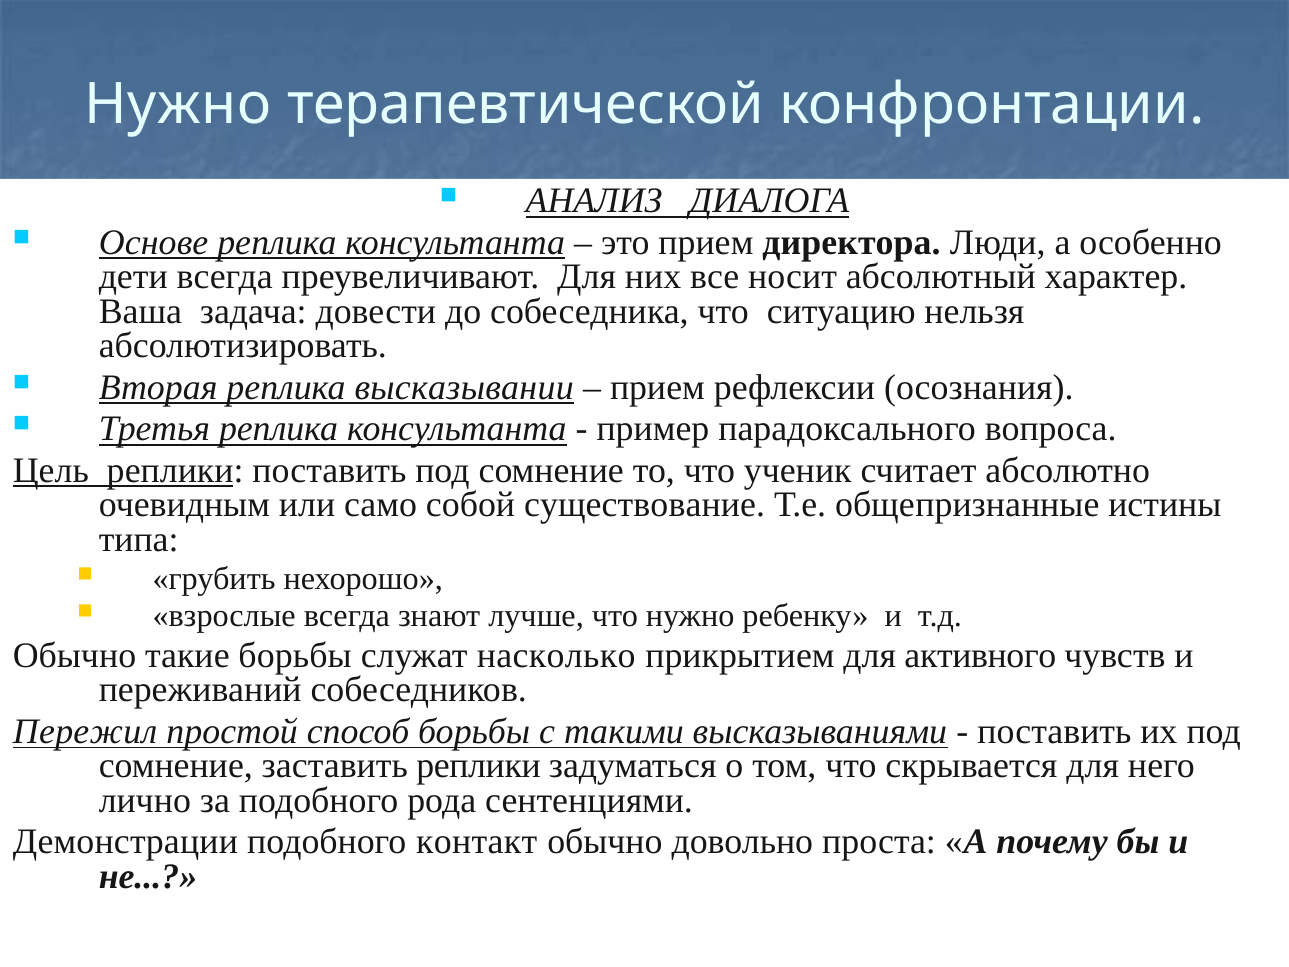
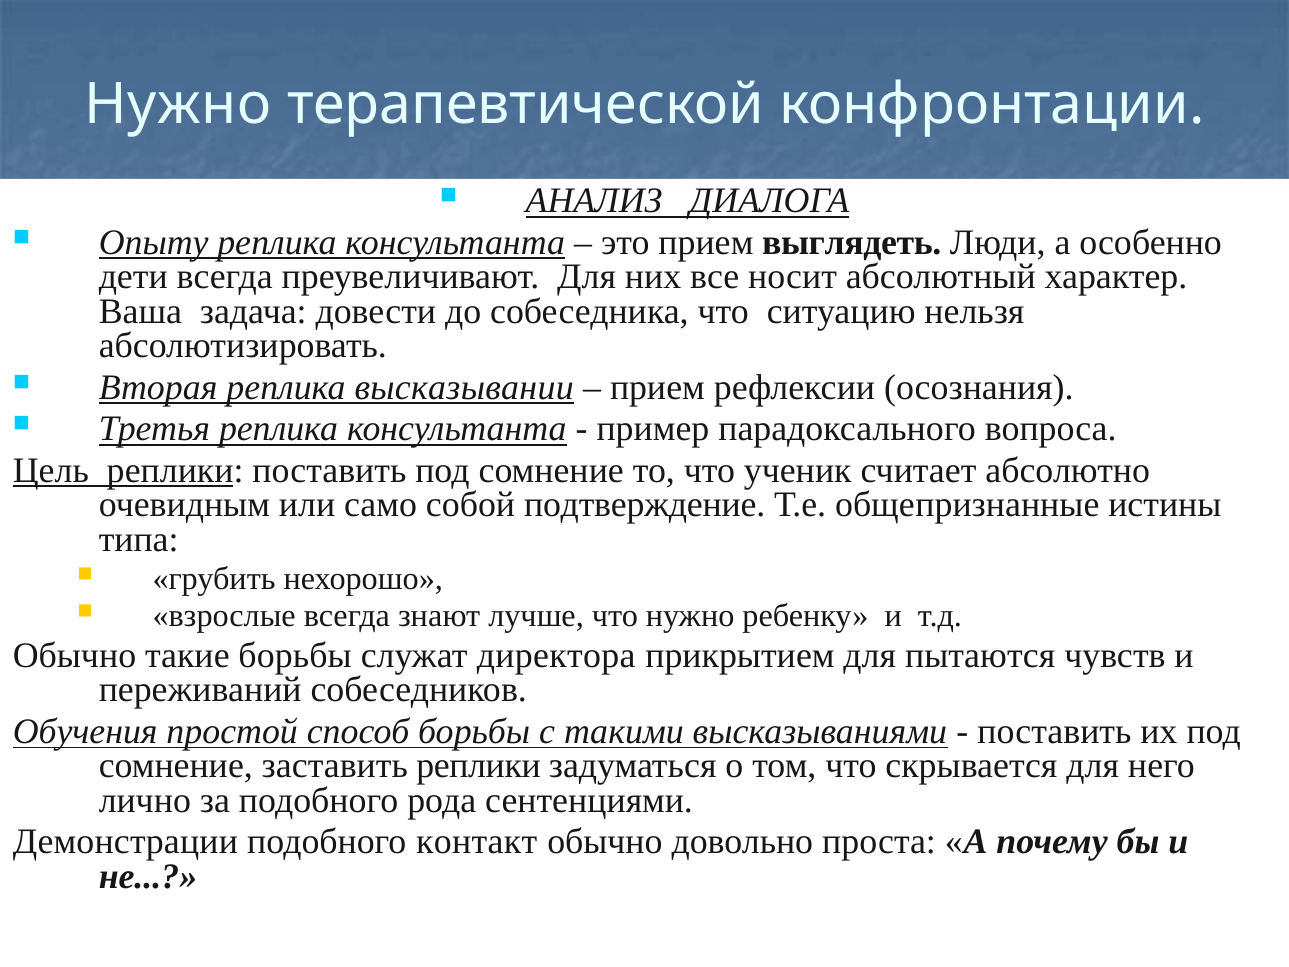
Основе: Основе -> Опыту
директора: директора -> выглядеть
существование: существование -> подтверждение
насколько: насколько -> директора
активного: активного -> пытаются
Пережил: Пережил -> Обучения
